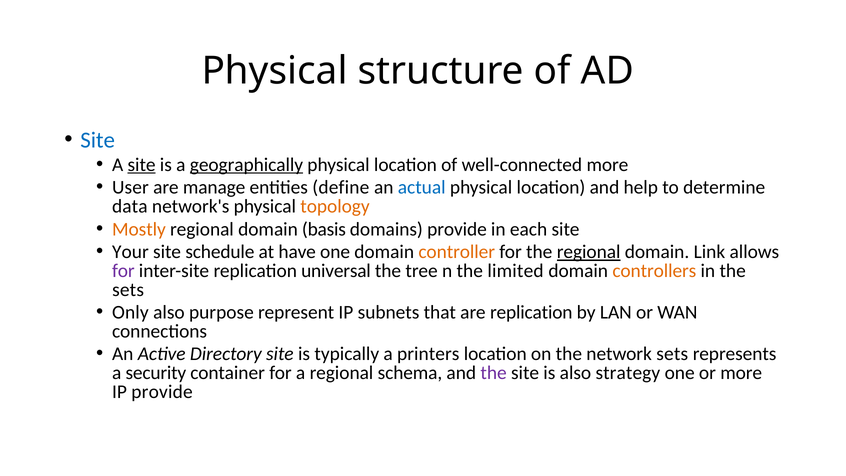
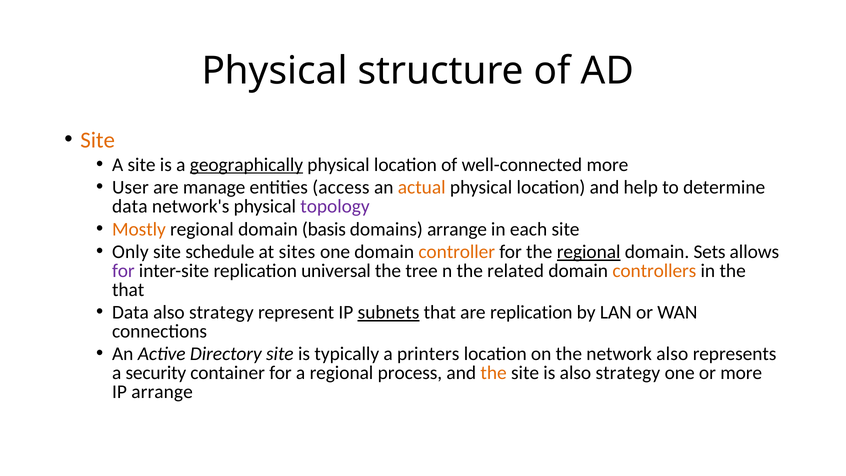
Site at (98, 140) colour: blue -> orange
site at (142, 165) underline: present -> none
define: define -> access
actual colour: blue -> orange
topology colour: orange -> purple
domains provide: provide -> arrange
Your: Your -> Only
have: have -> sites
Link: Link -> Sets
limited: limited -> related
sets at (128, 290): sets -> that
Only at (130, 312): Only -> Data
purpose at (221, 312): purpose -> strategy
subnets underline: none -> present
network sets: sets -> also
schema: schema -> process
the at (494, 373) colour: purple -> orange
IP provide: provide -> arrange
